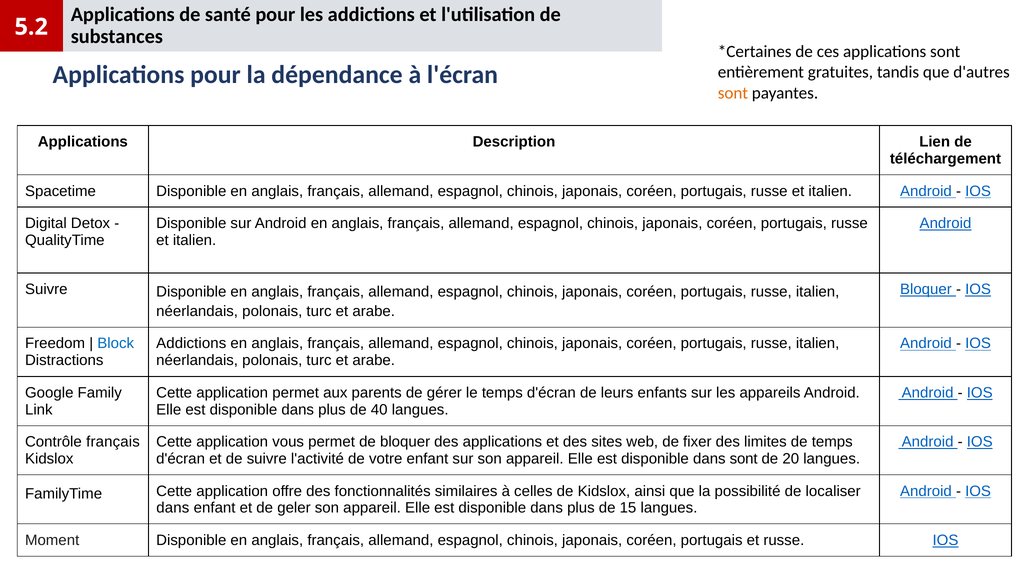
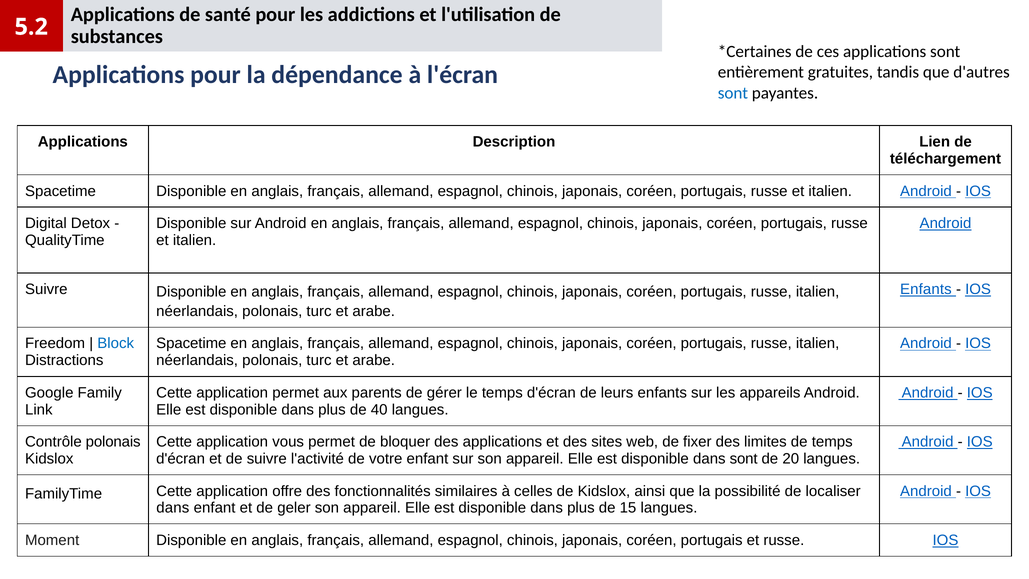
sont at (733, 93) colour: orange -> blue
Bloquer at (926, 289): Bloquer -> Enfants
Addictions at (191, 343): Addictions -> Spacetime
Contrôle français: français -> polonais
